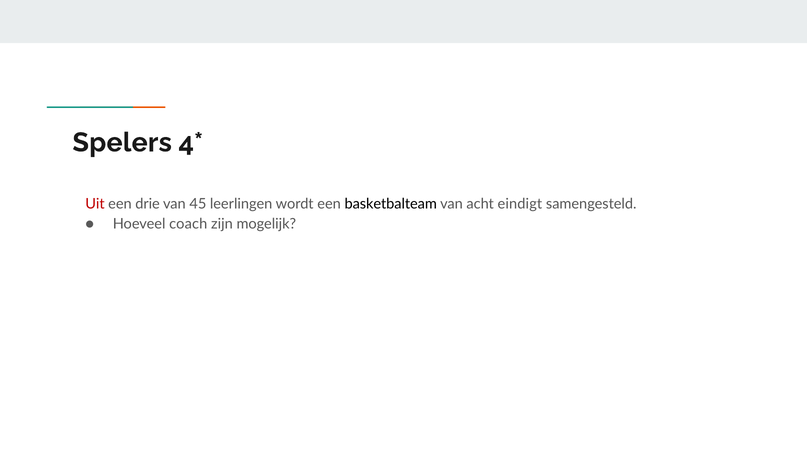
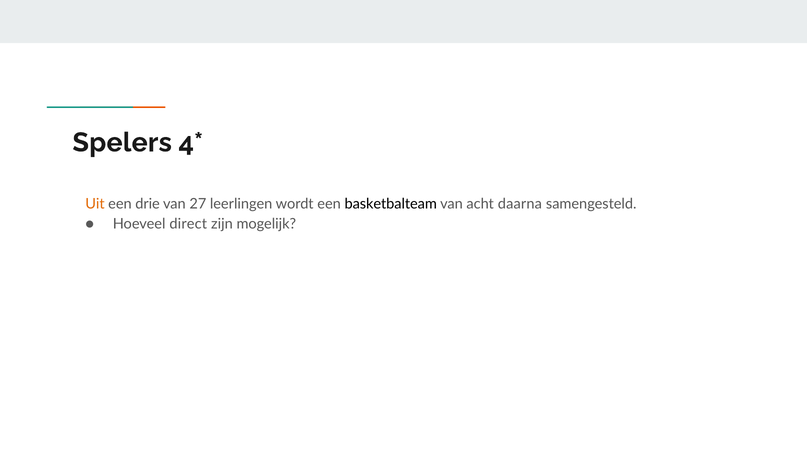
Uit colour: red -> orange
45: 45 -> 27
eindigt: eindigt -> daarna
coach: coach -> direct
